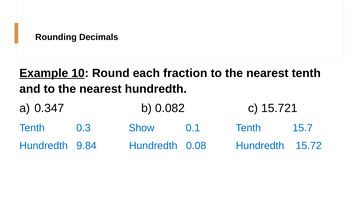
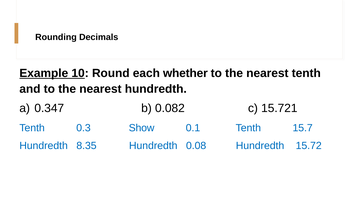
fraction: fraction -> whether
9.84: 9.84 -> 8.35
